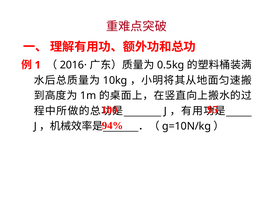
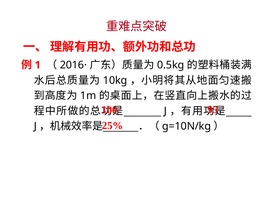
94%: 94% -> 25%
